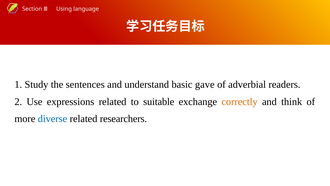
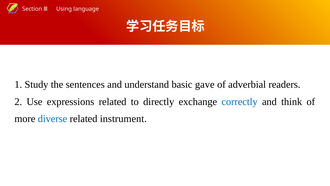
suitable: suitable -> directly
correctly colour: orange -> blue
researchers: researchers -> instrument
